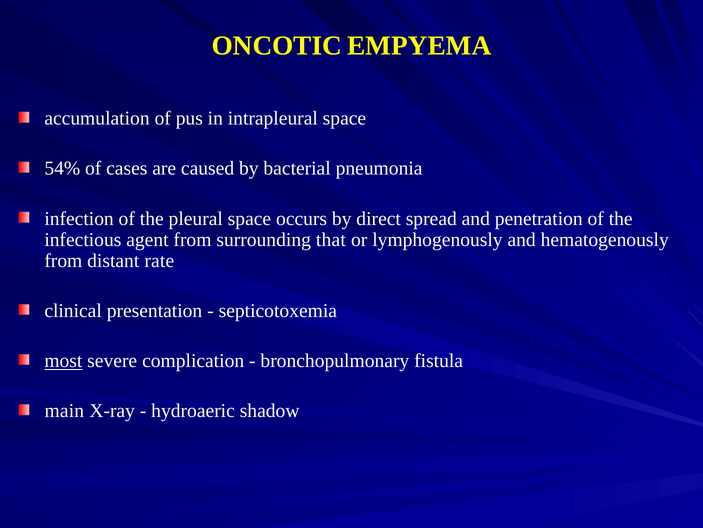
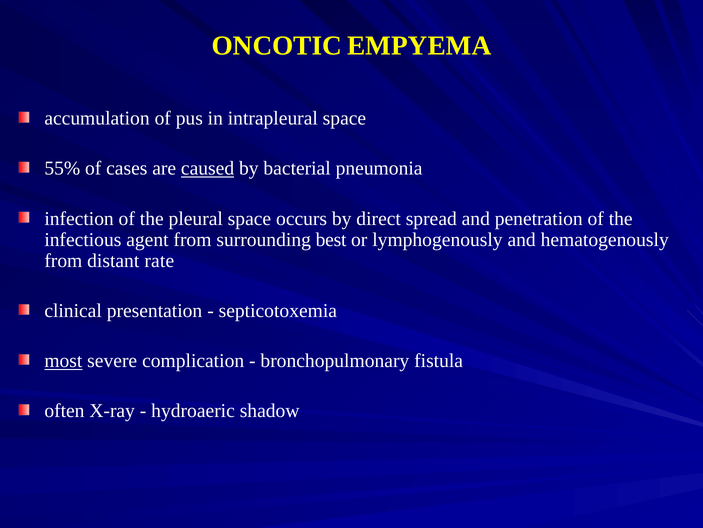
54%: 54% -> 55%
caused underline: none -> present
that: that -> best
main: main -> often
